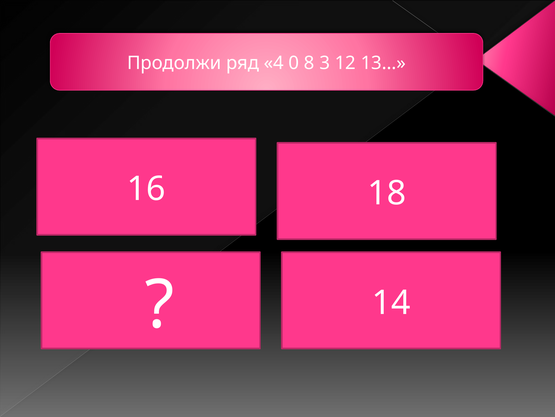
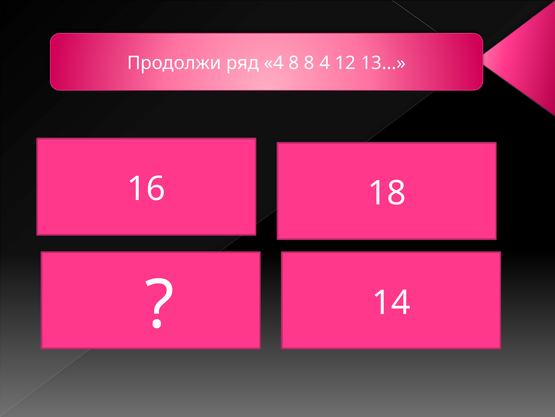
4 0: 0 -> 8
8 3: 3 -> 4
